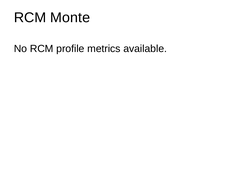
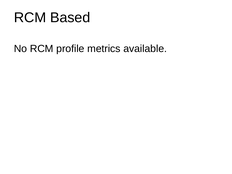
Monte: Monte -> Based
